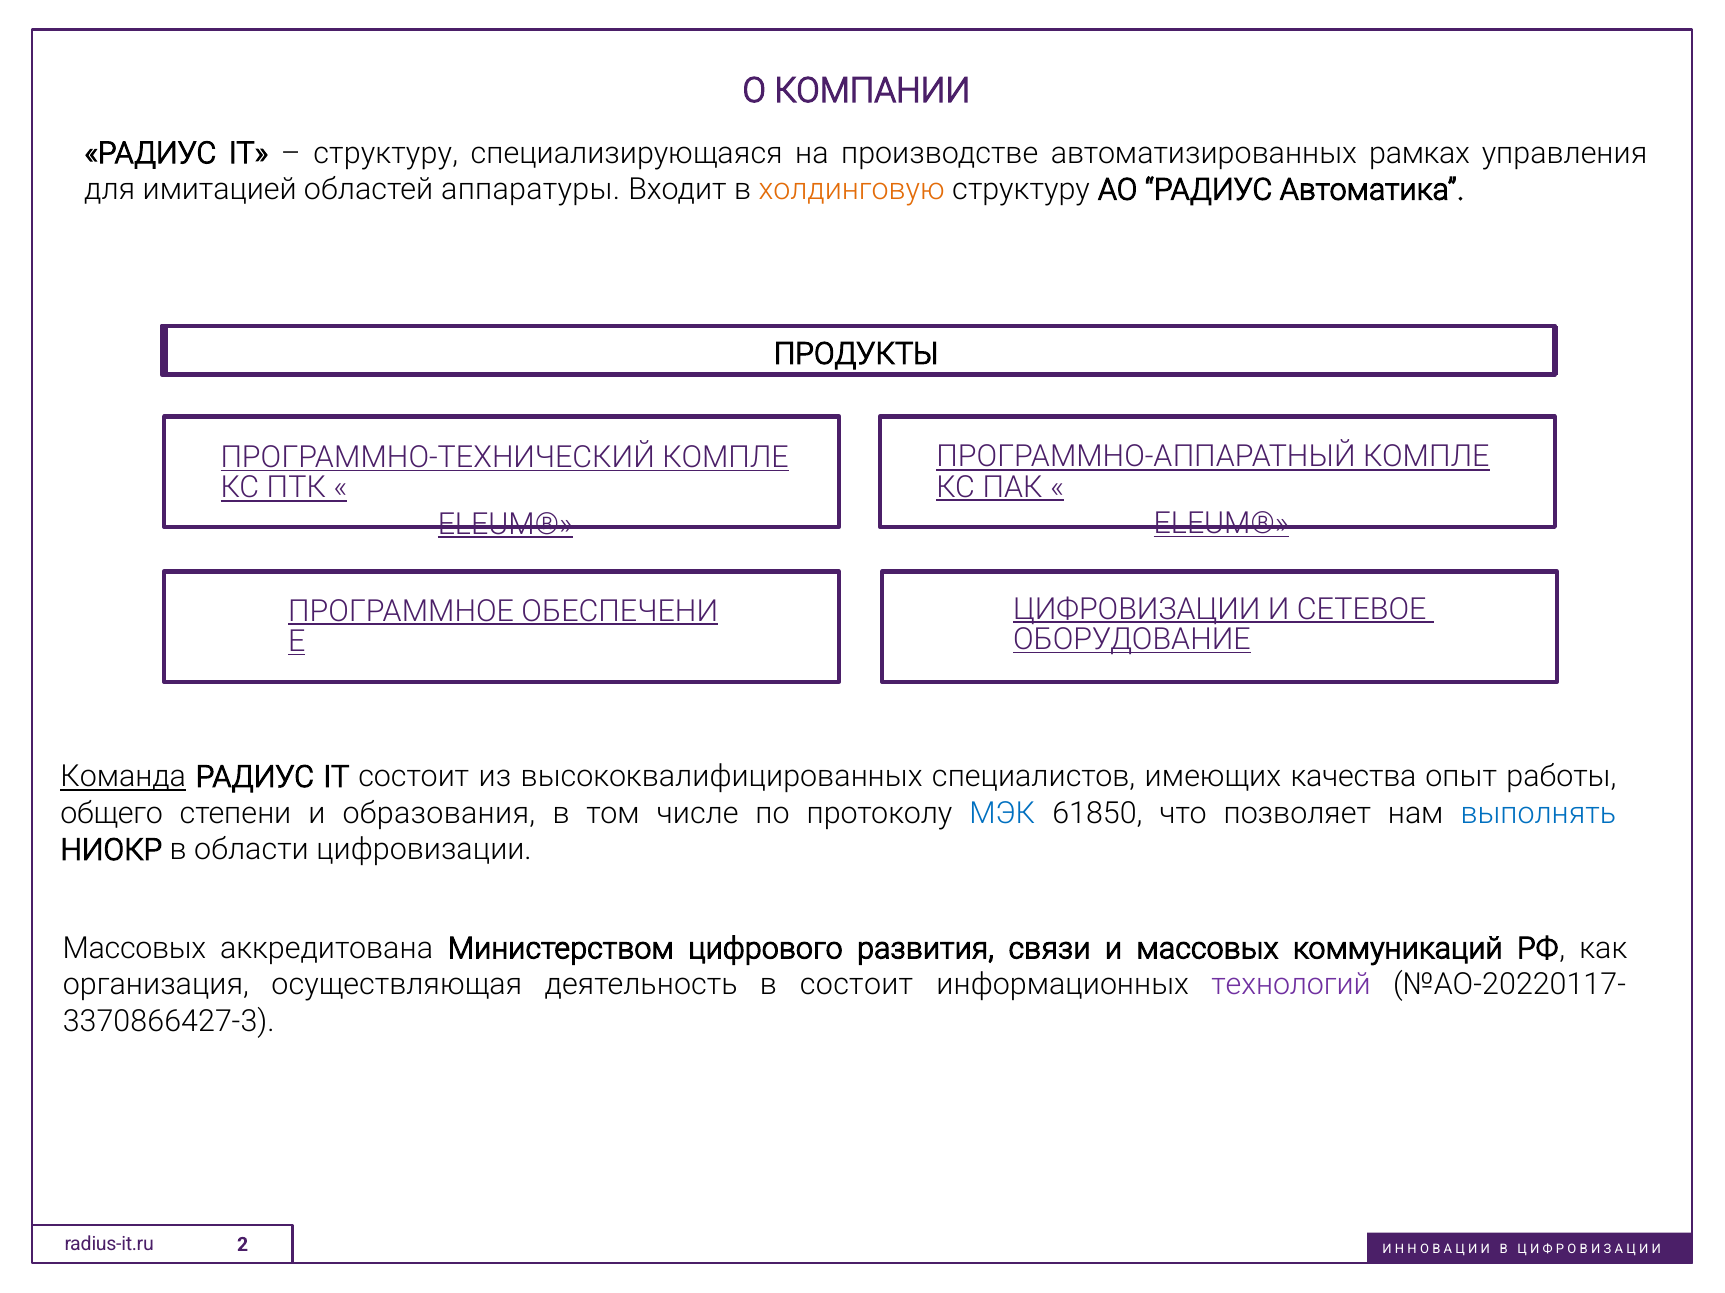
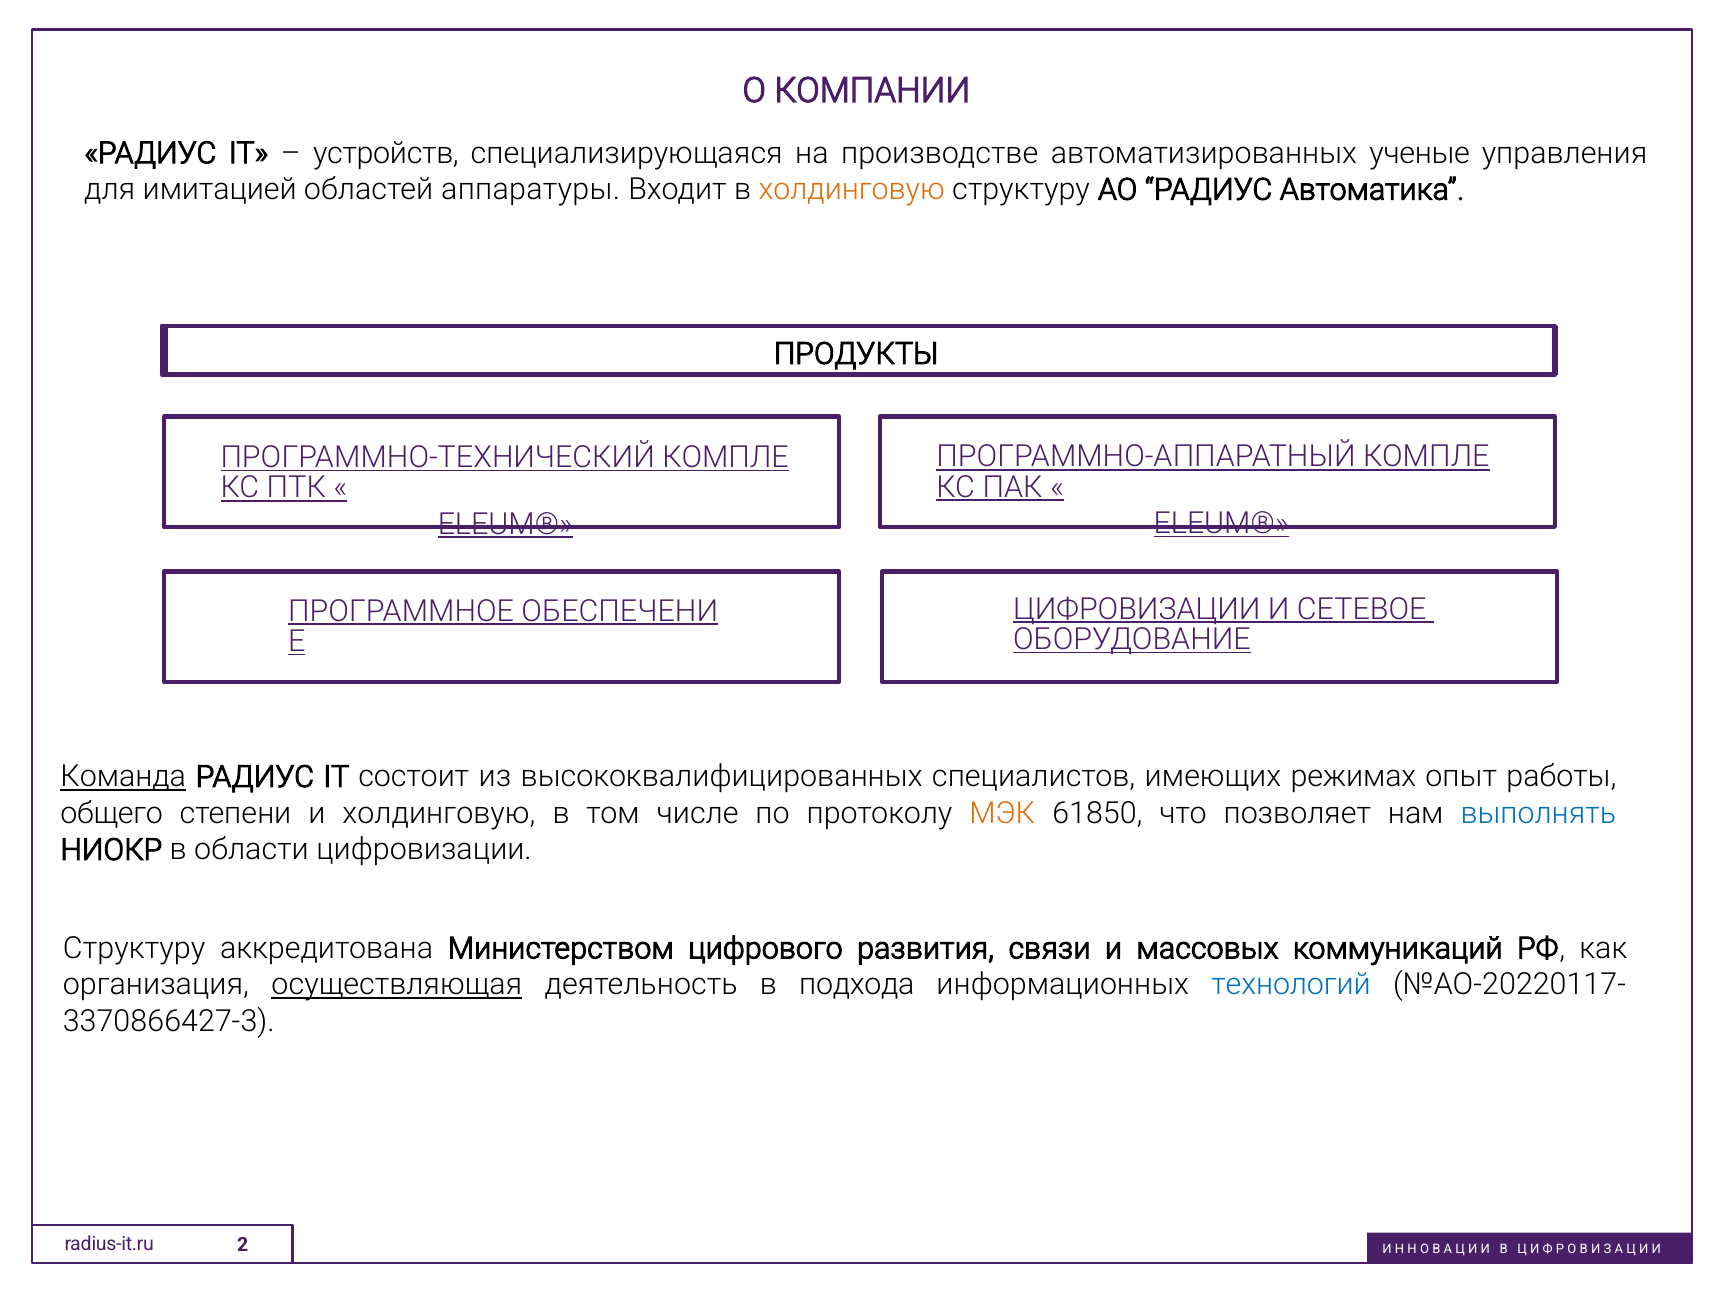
структуру at (386, 153): структуру -> устройств
рамках: рамках -> ученые
качества: качества -> режимах
и образования: образования -> холдинговую
МЭК colour: blue -> orange
Массовых at (134, 949): Массовых -> Структуру
осуществляющая underline: none -> present
в состоит: состоит -> подхода
технологий colour: purple -> blue
